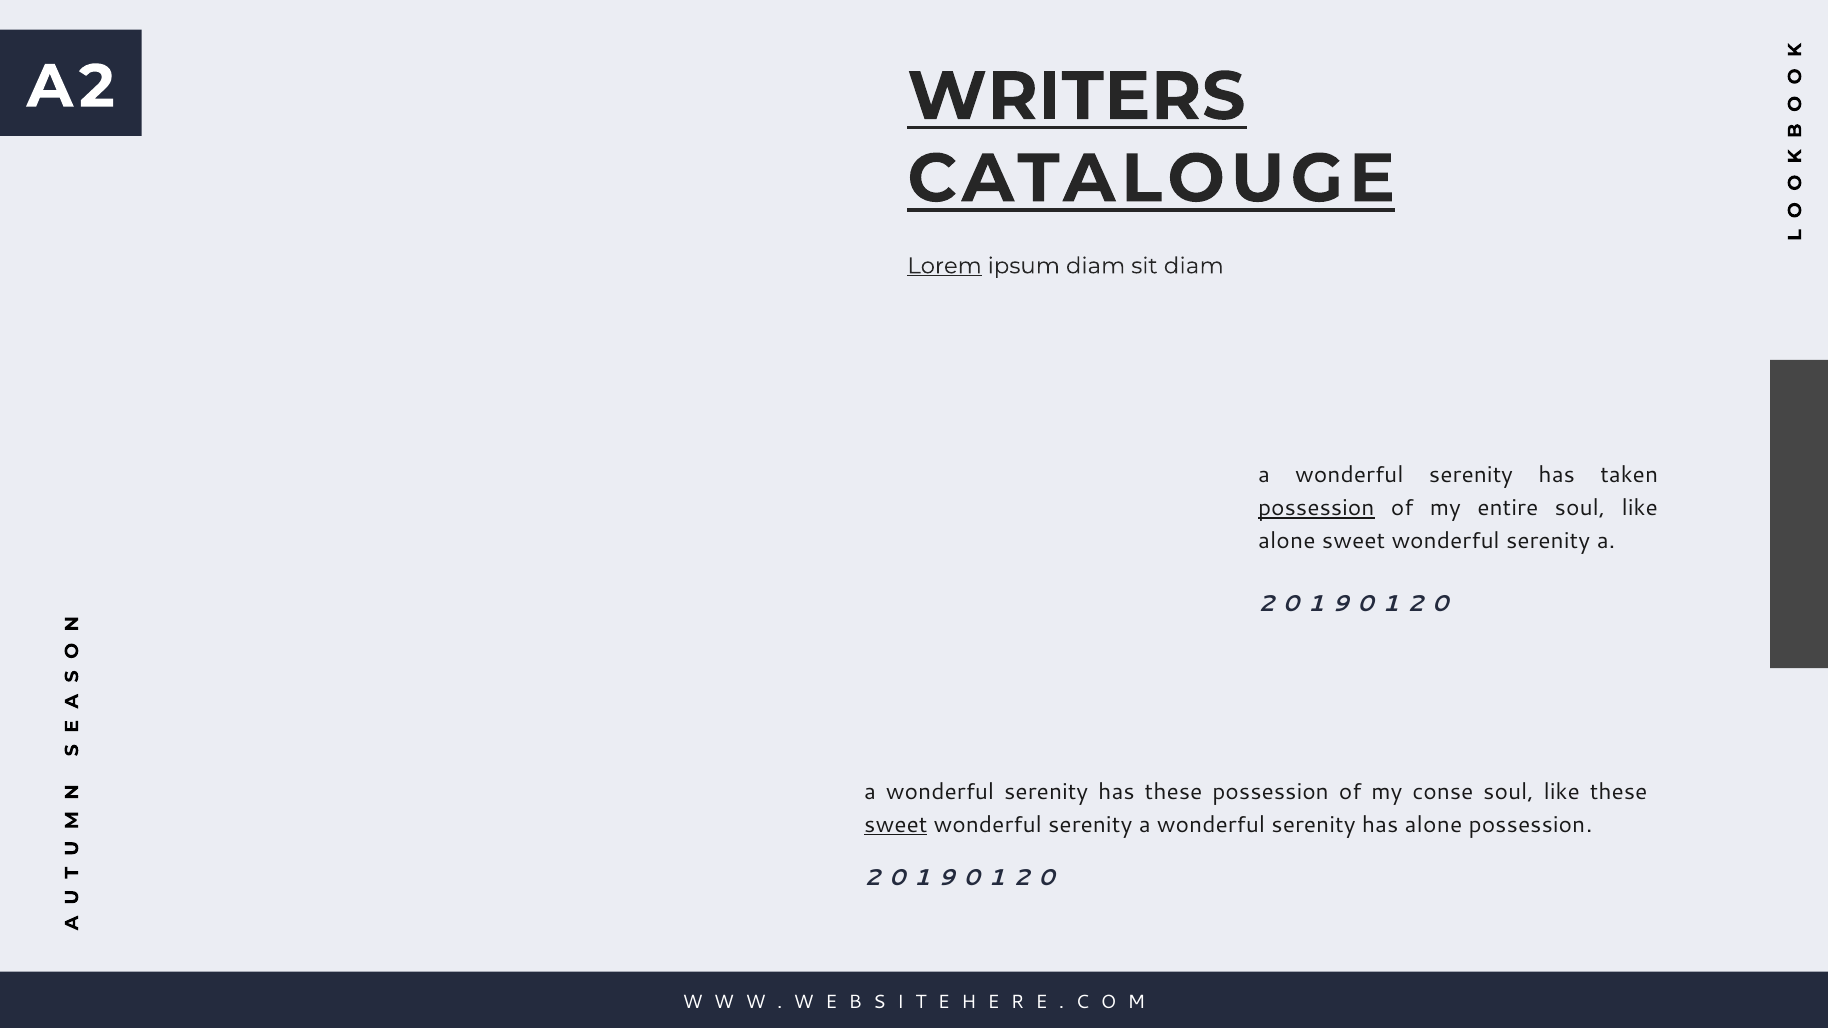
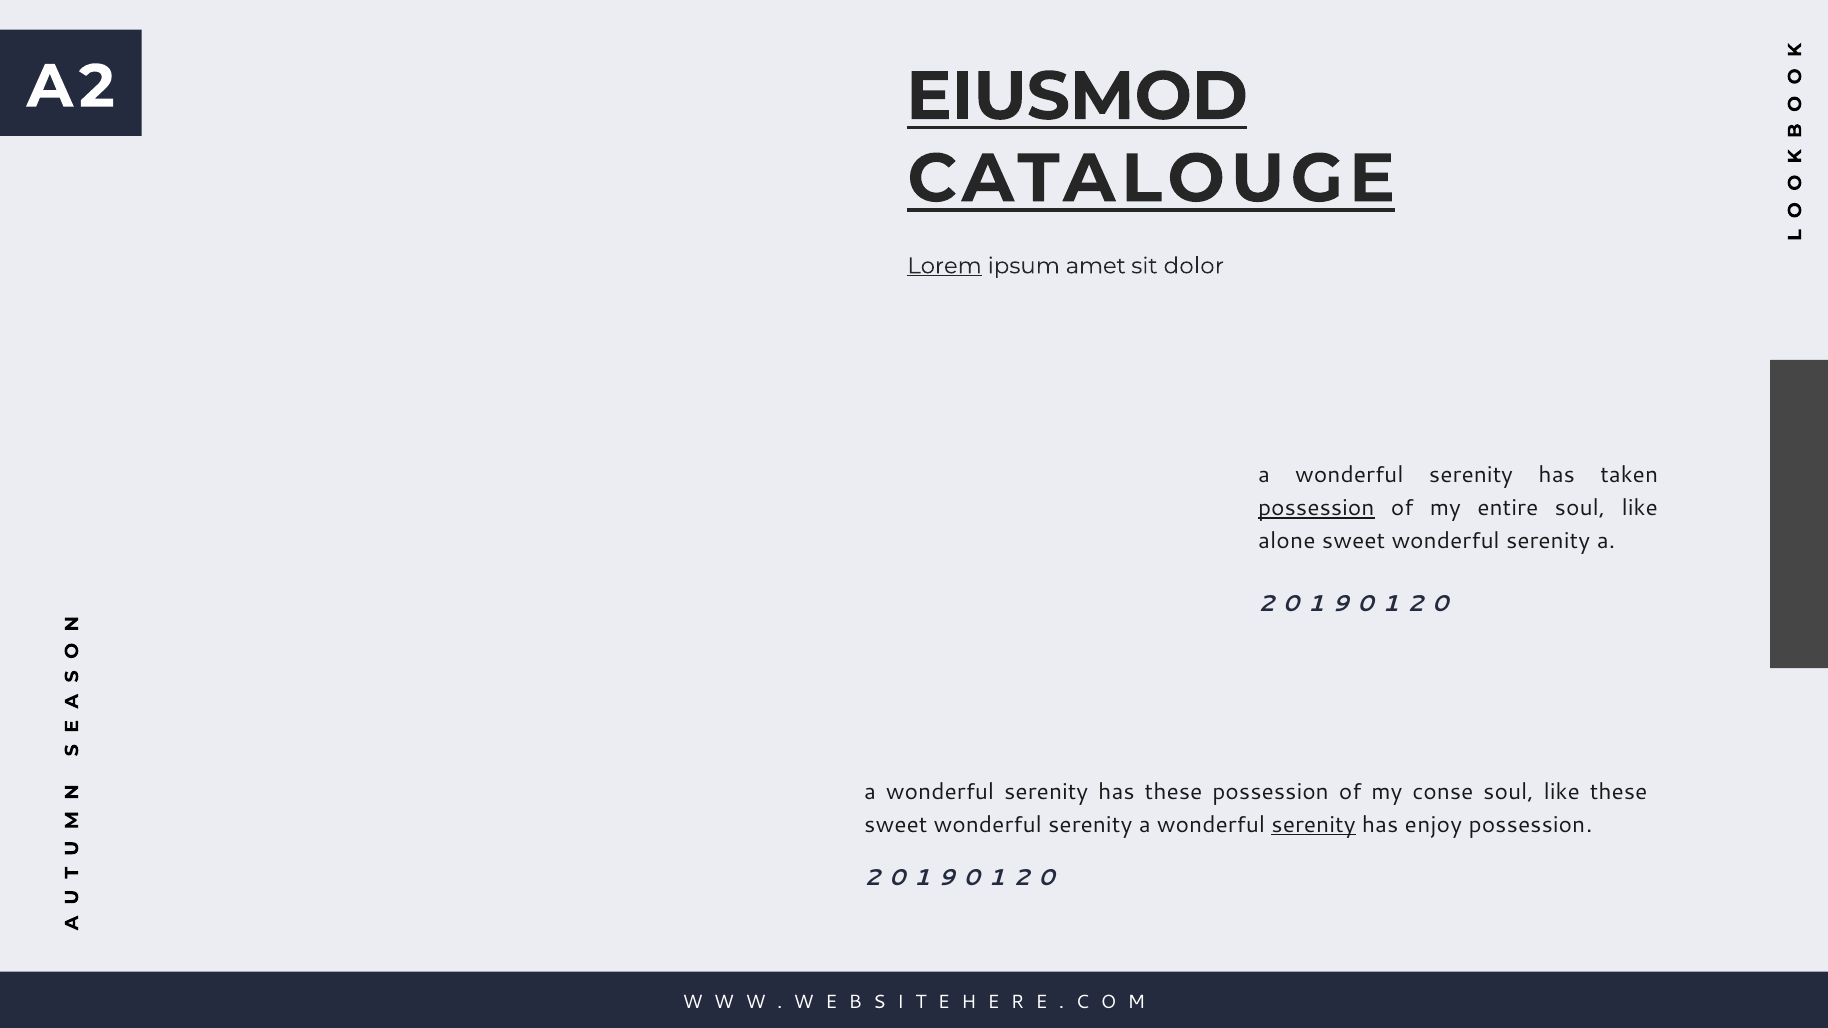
WRITERS: WRITERS -> EIUSMOD
ipsum diam: diam -> amet
sit diam: diam -> dolor
sweet at (896, 825) underline: present -> none
serenity at (1314, 825) underline: none -> present
has alone: alone -> enjoy
